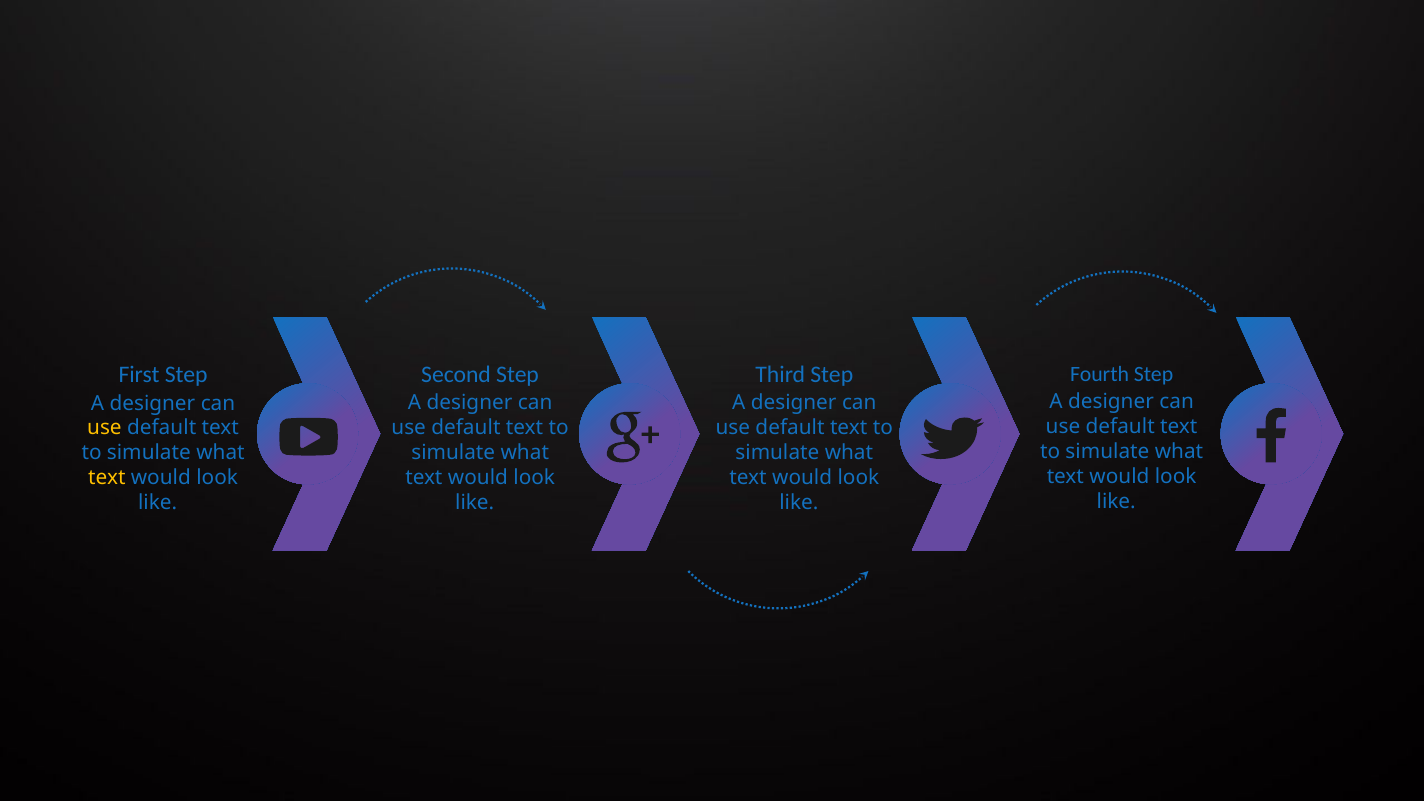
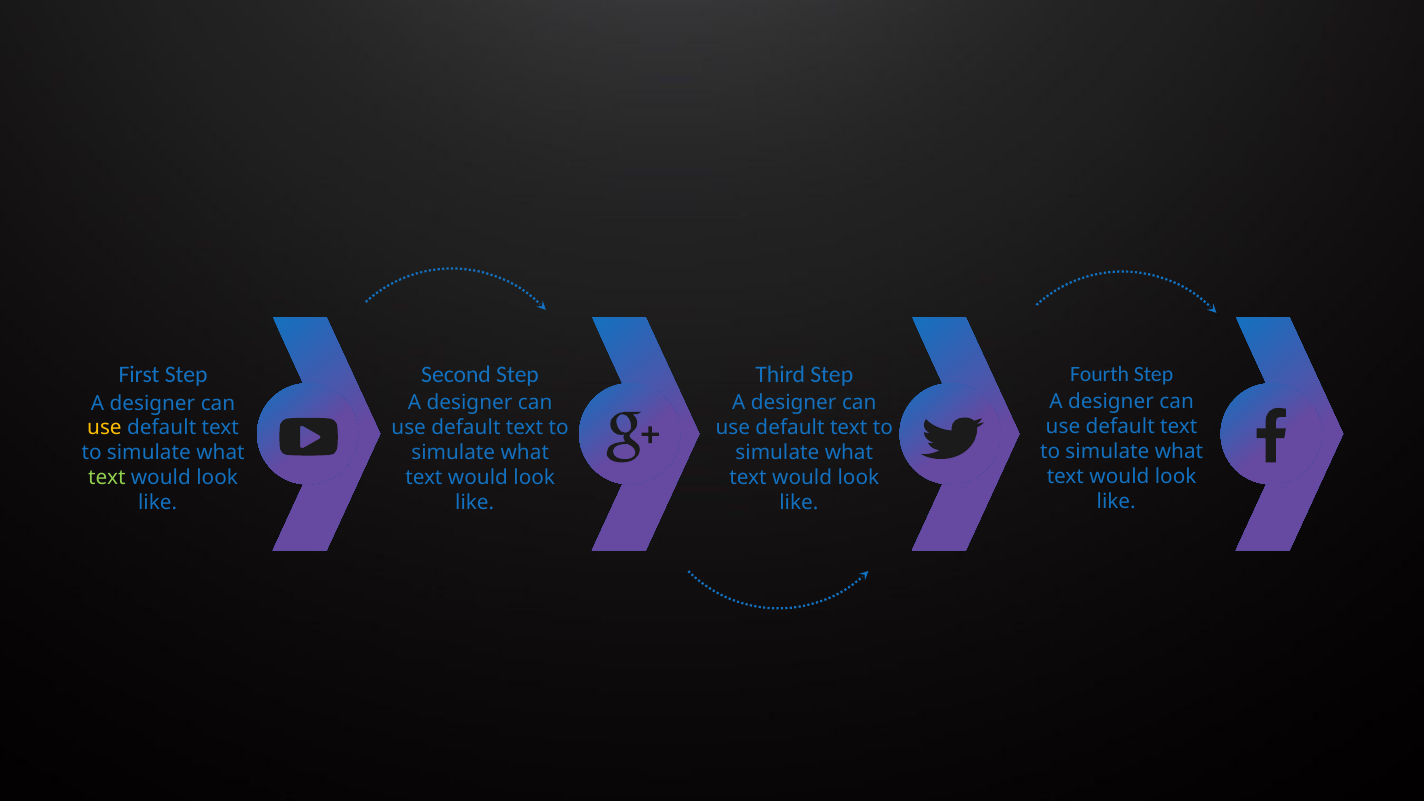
text at (107, 478) colour: yellow -> light green
